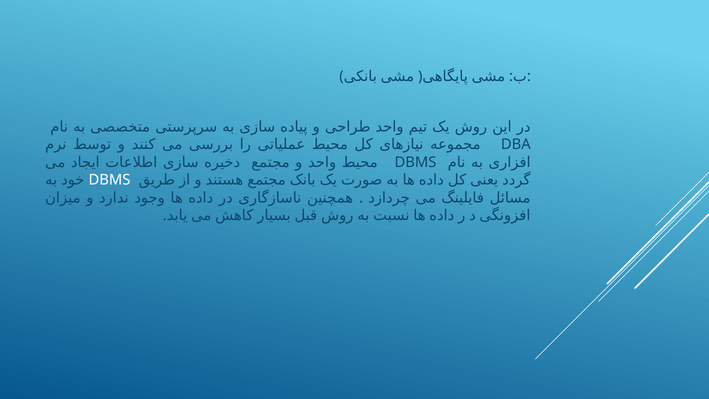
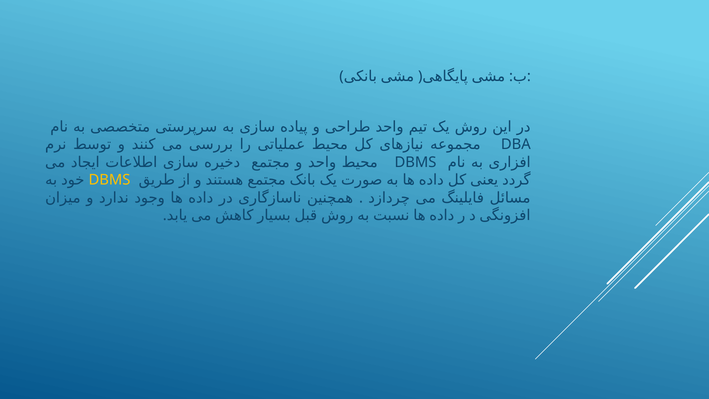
DBMS at (110, 180) colour: white -> yellow
